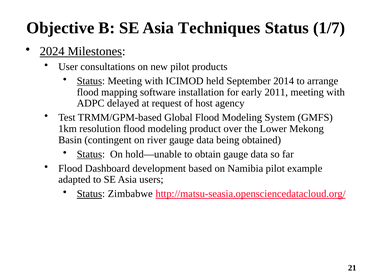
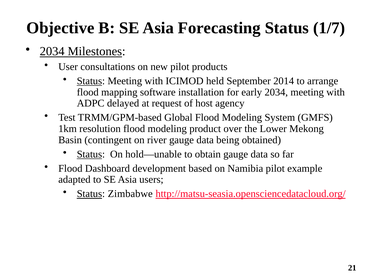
Techniques: Techniques -> Forecasting
2024 at (52, 51): 2024 -> 2034
early 2011: 2011 -> 2034
